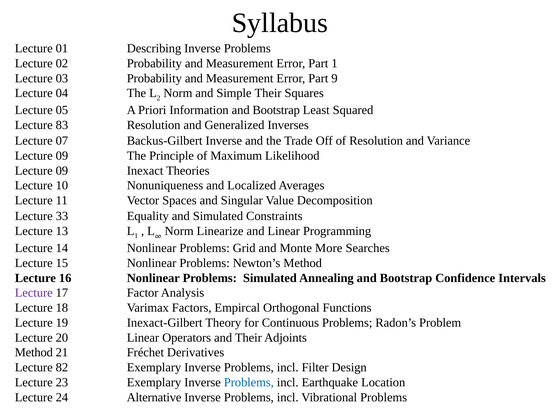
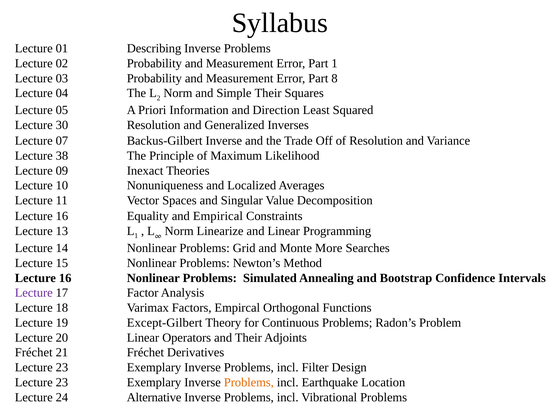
9: 9 -> 8
Information and Bootstrap: Bootstrap -> Direction
83: 83 -> 30
09 at (62, 156): 09 -> 38
33 at (62, 216): 33 -> 16
and Simulated: Simulated -> Empirical
Inexact-Gilbert: Inexact-Gilbert -> Except-Gilbert
Method at (34, 353): Method -> Fréchet
82 at (62, 367): 82 -> 23
Problems at (249, 382) colour: blue -> orange
